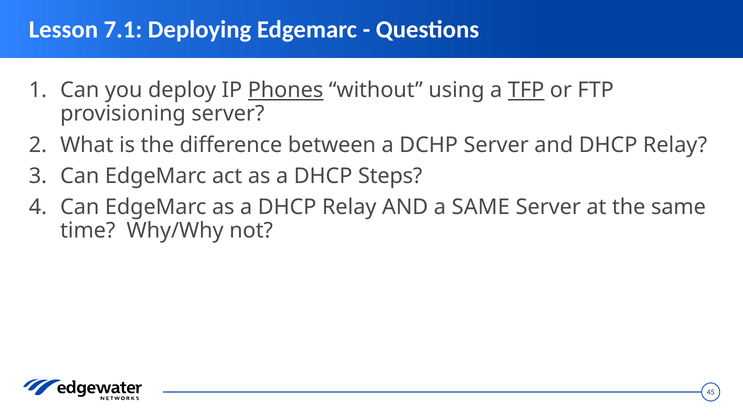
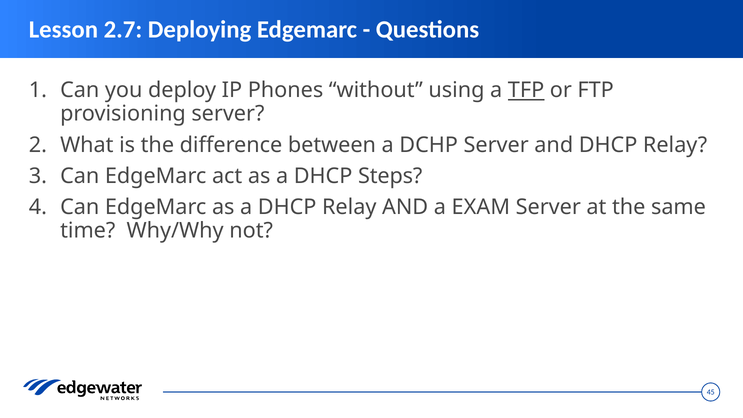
7.1: 7.1 -> 2.7
Phones underline: present -> none
a SAME: SAME -> EXAM
